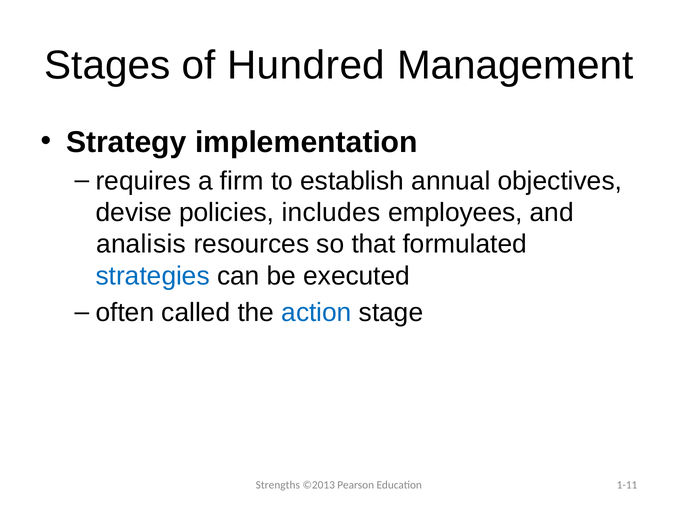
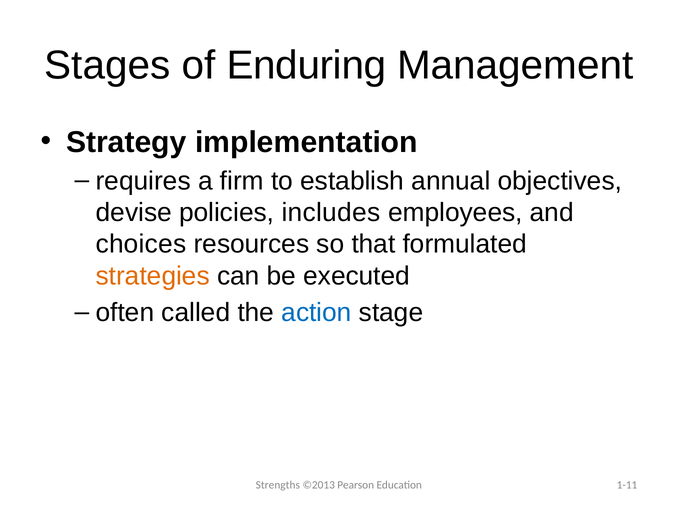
Hundred: Hundred -> Enduring
analisis: analisis -> choices
strategies colour: blue -> orange
